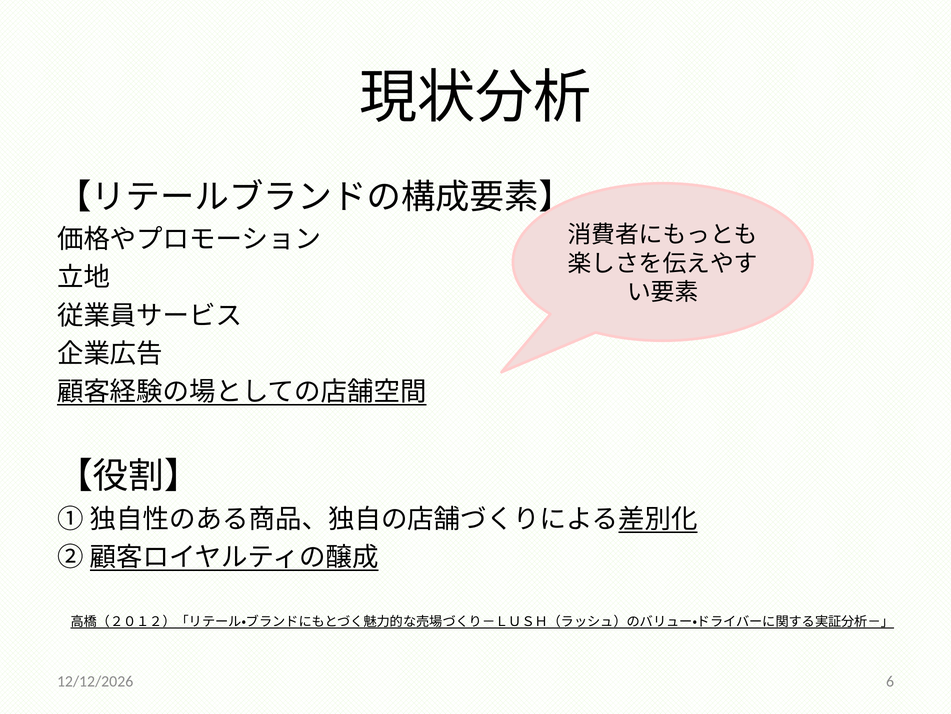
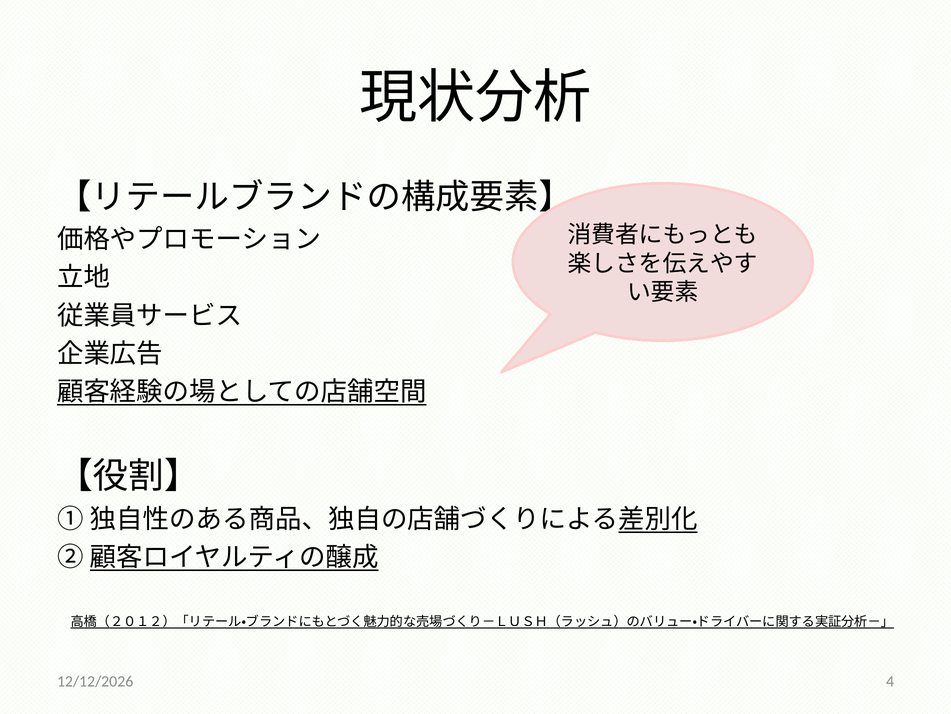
6: 6 -> 4
